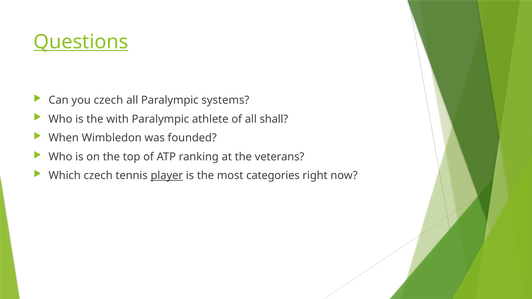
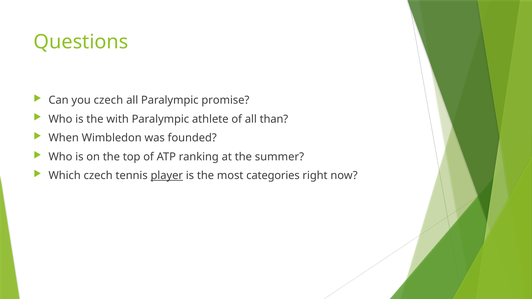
Questions underline: present -> none
systems: systems -> promise
shall: shall -> than
veterans: veterans -> summer
